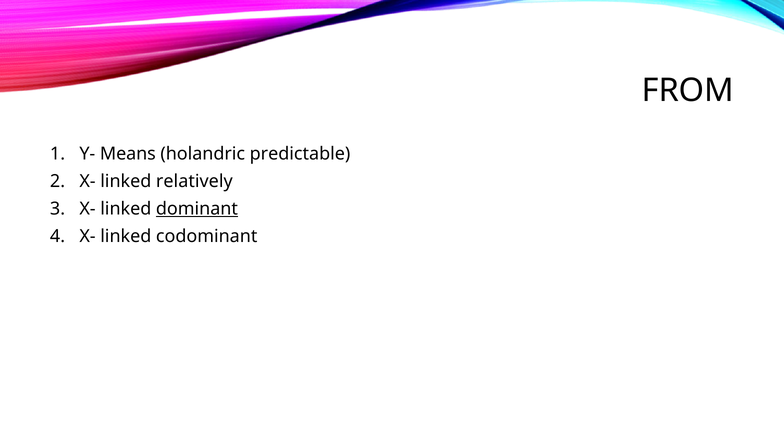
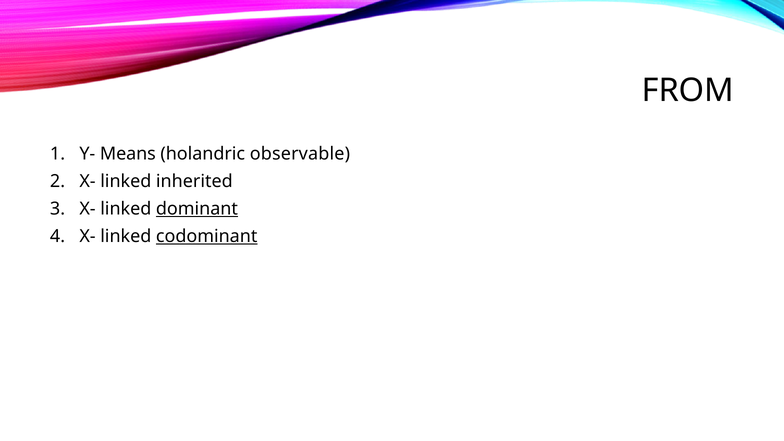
predictable: predictable -> observable
relatively: relatively -> inherited
codominant underline: none -> present
